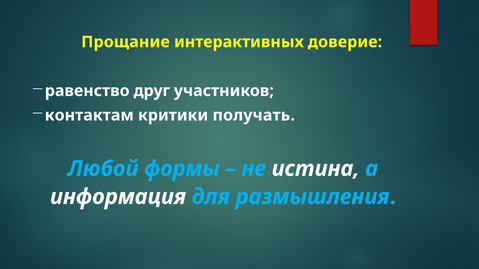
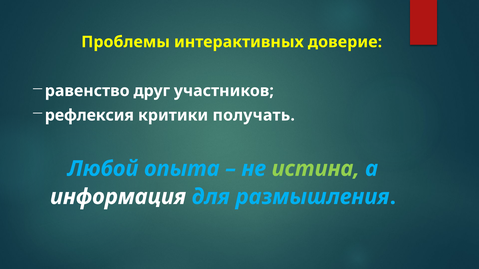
Прощание: Прощание -> Проблемы
контактам: контактам -> рефлексия
формы: формы -> опыта
истина colour: white -> light green
